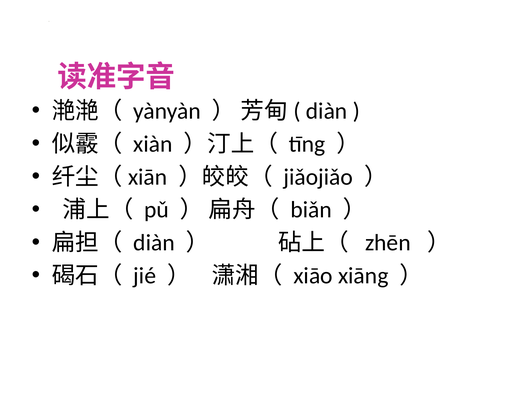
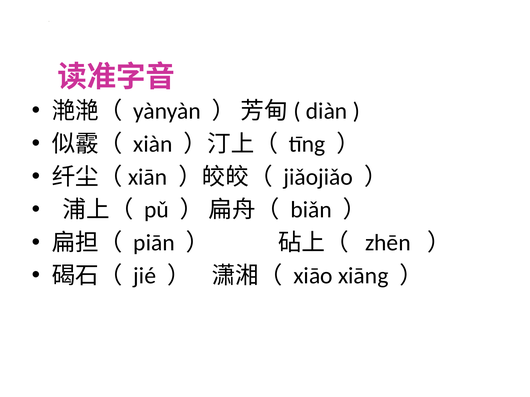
diàn at (154, 243): diàn -> piān
